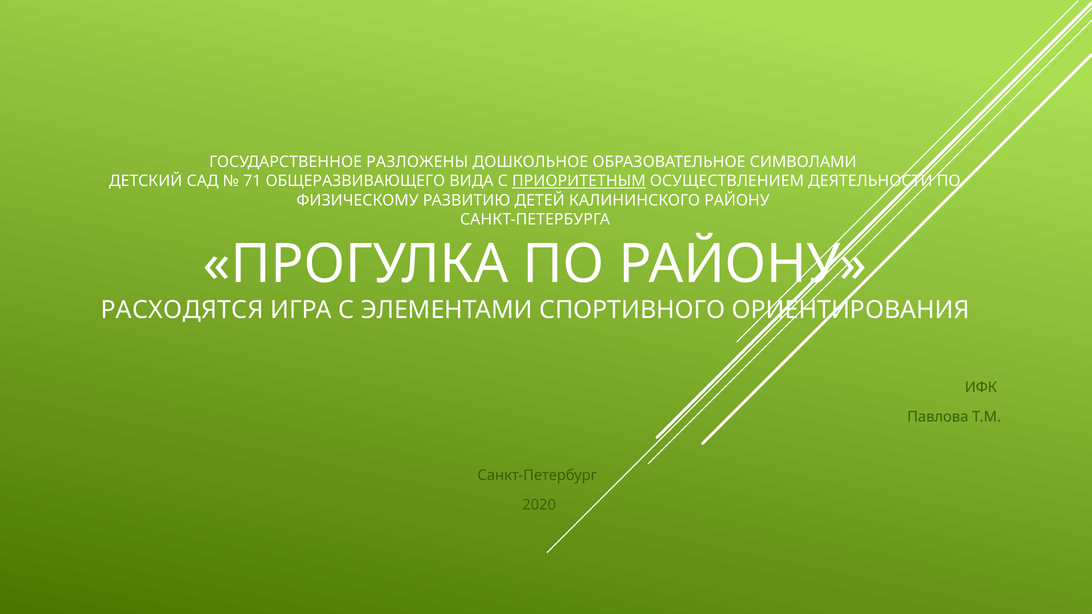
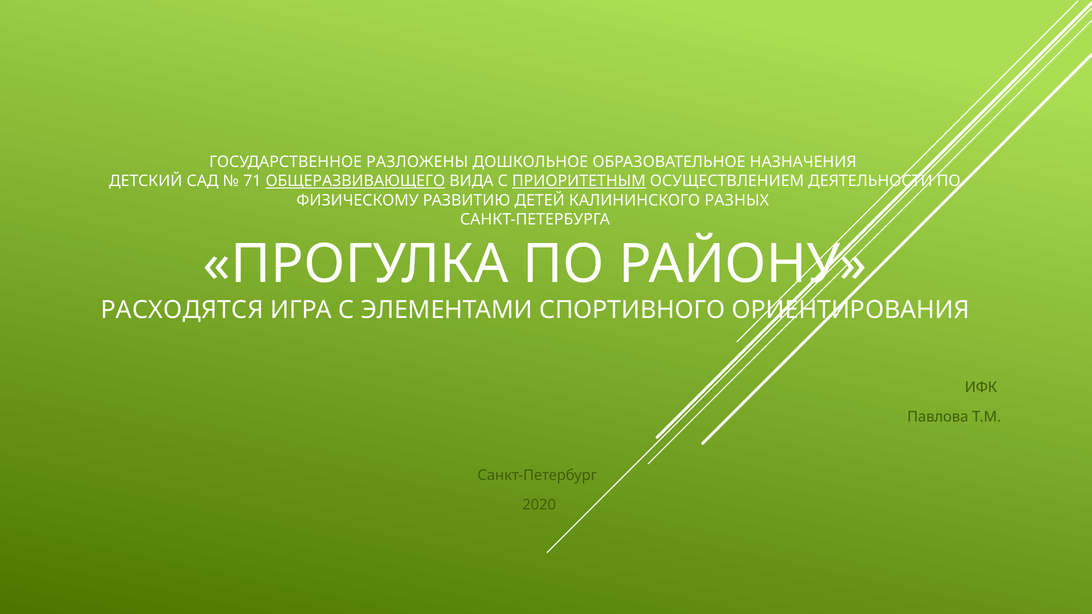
СИМВОЛАМИ: СИМВОЛАМИ -> НАЗНАЧЕНИЯ
ОБЩЕРАЗВИВАЮЩЕГО underline: none -> present
КАЛИНИНСКОГО РАЙОНУ: РАЙОНУ -> РАЗНЫХ
